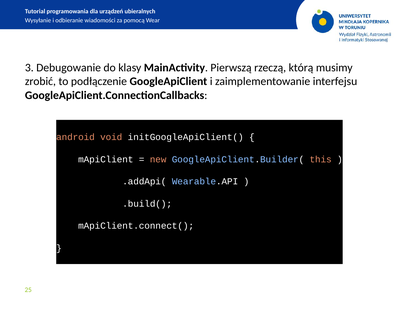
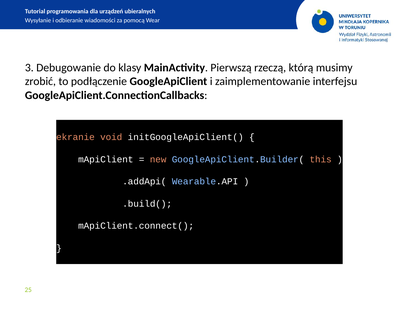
android: android -> ekranie
